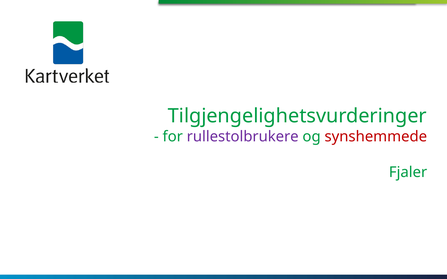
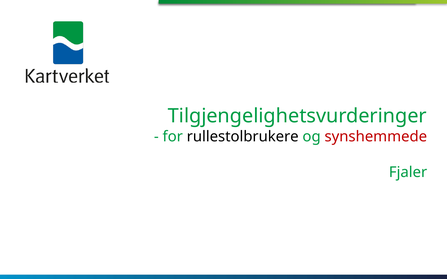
rullestolbrukere colour: purple -> black
